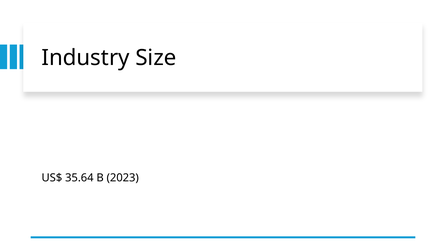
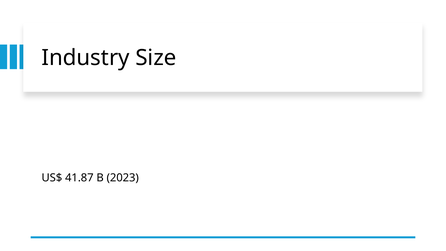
35.64: 35.64 -> 41.87
